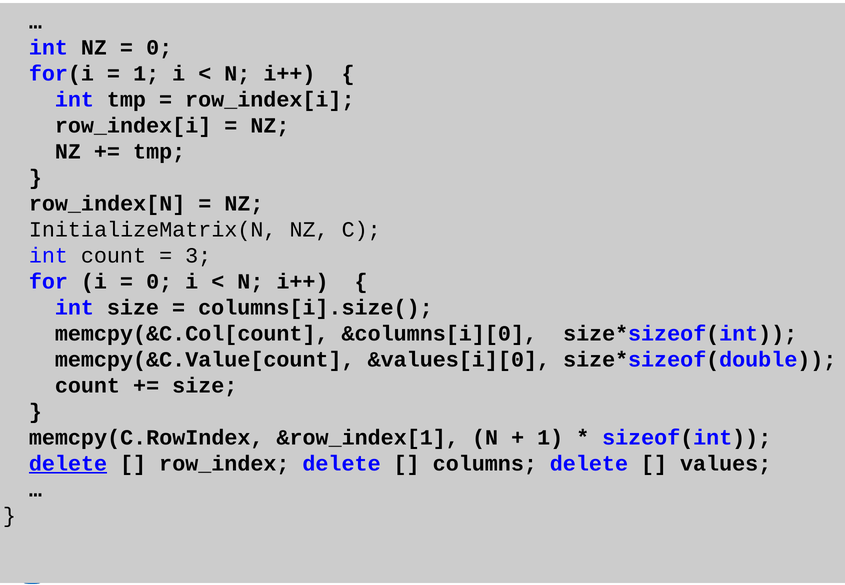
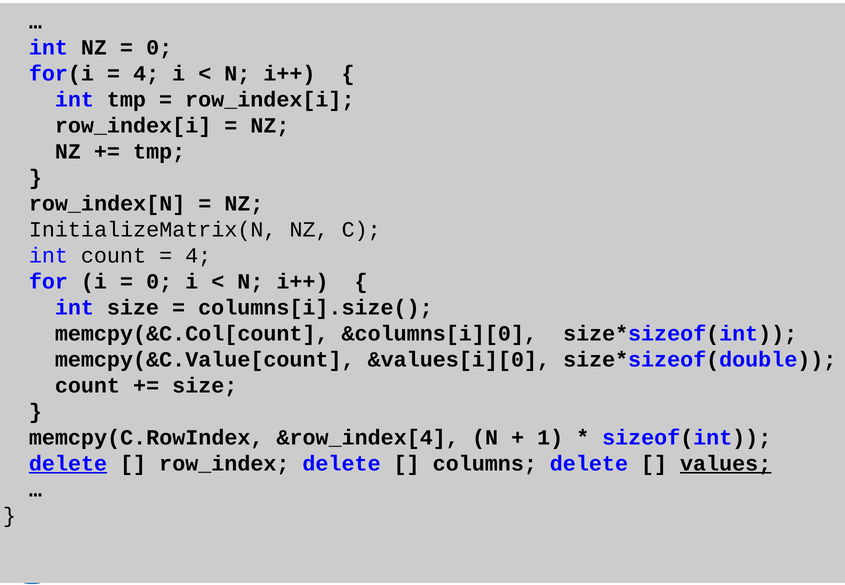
1 at (146, 73): 1 -> 4
3 at (198, 255): 3 -> 4
&row_index[1: &row_index[1 -> &row_index[4
values underline: none -> present
